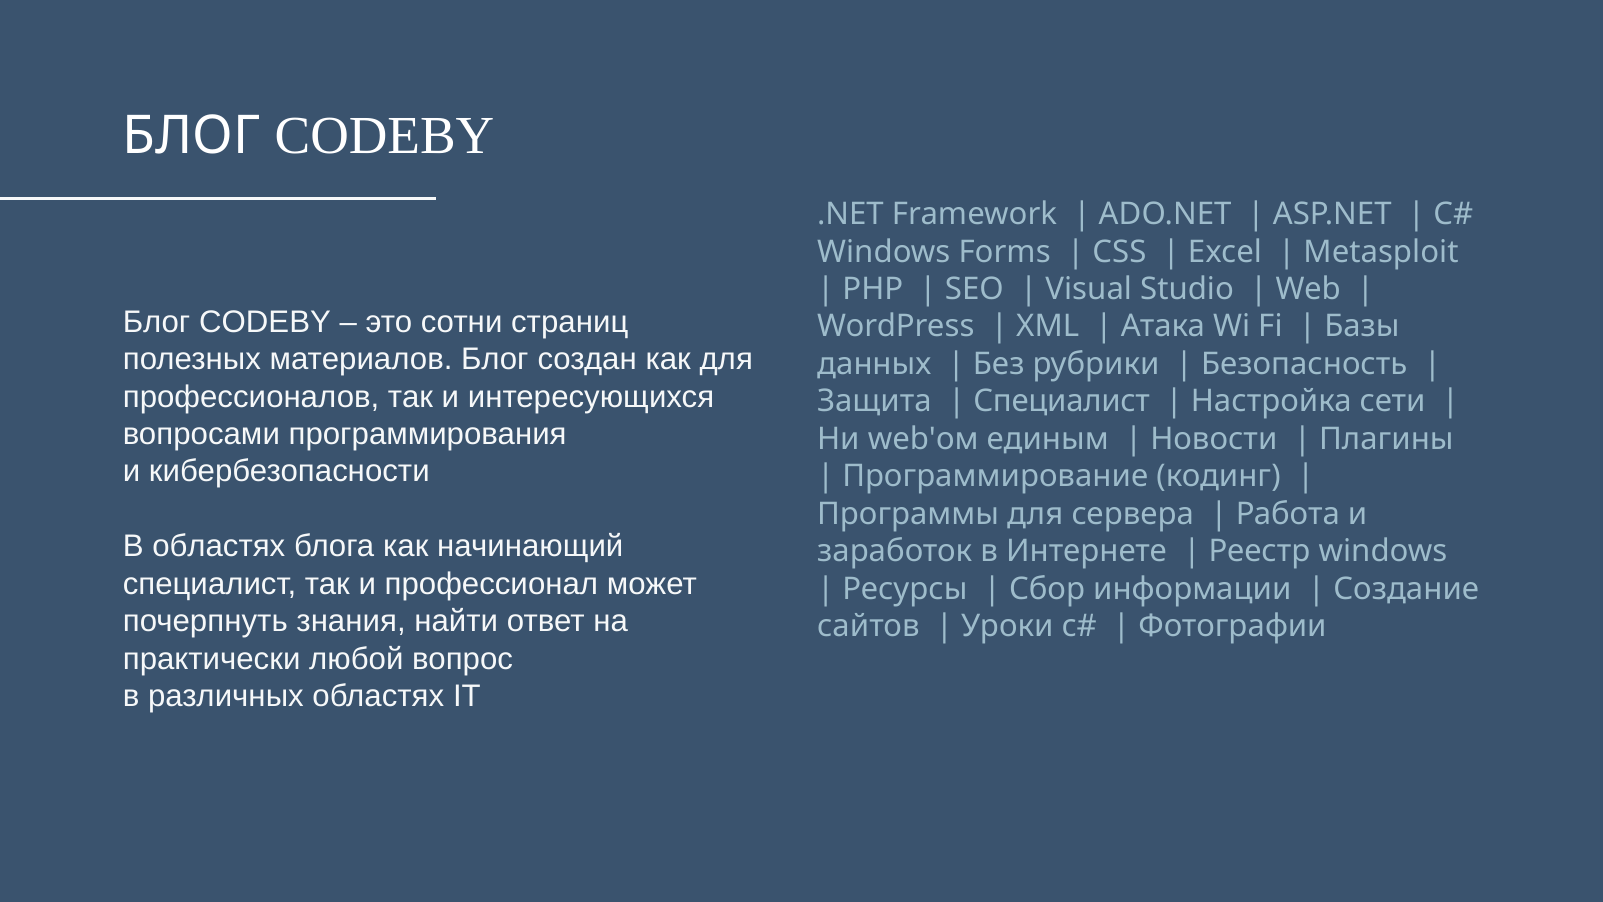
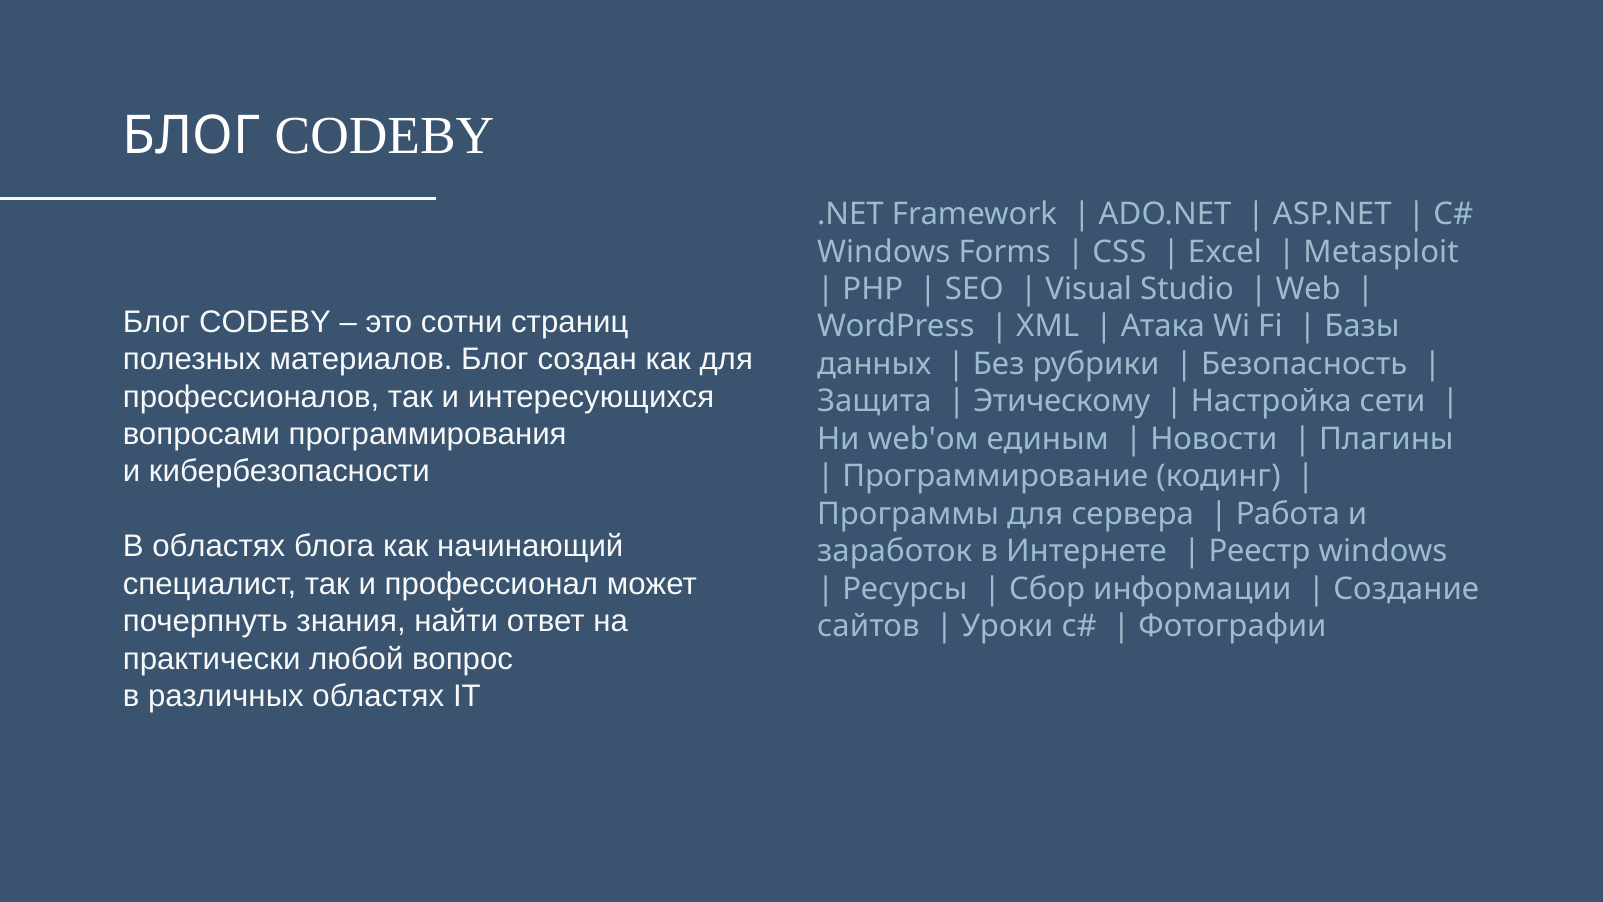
Специалист at (1062, 401): Специалист -> Этическому
